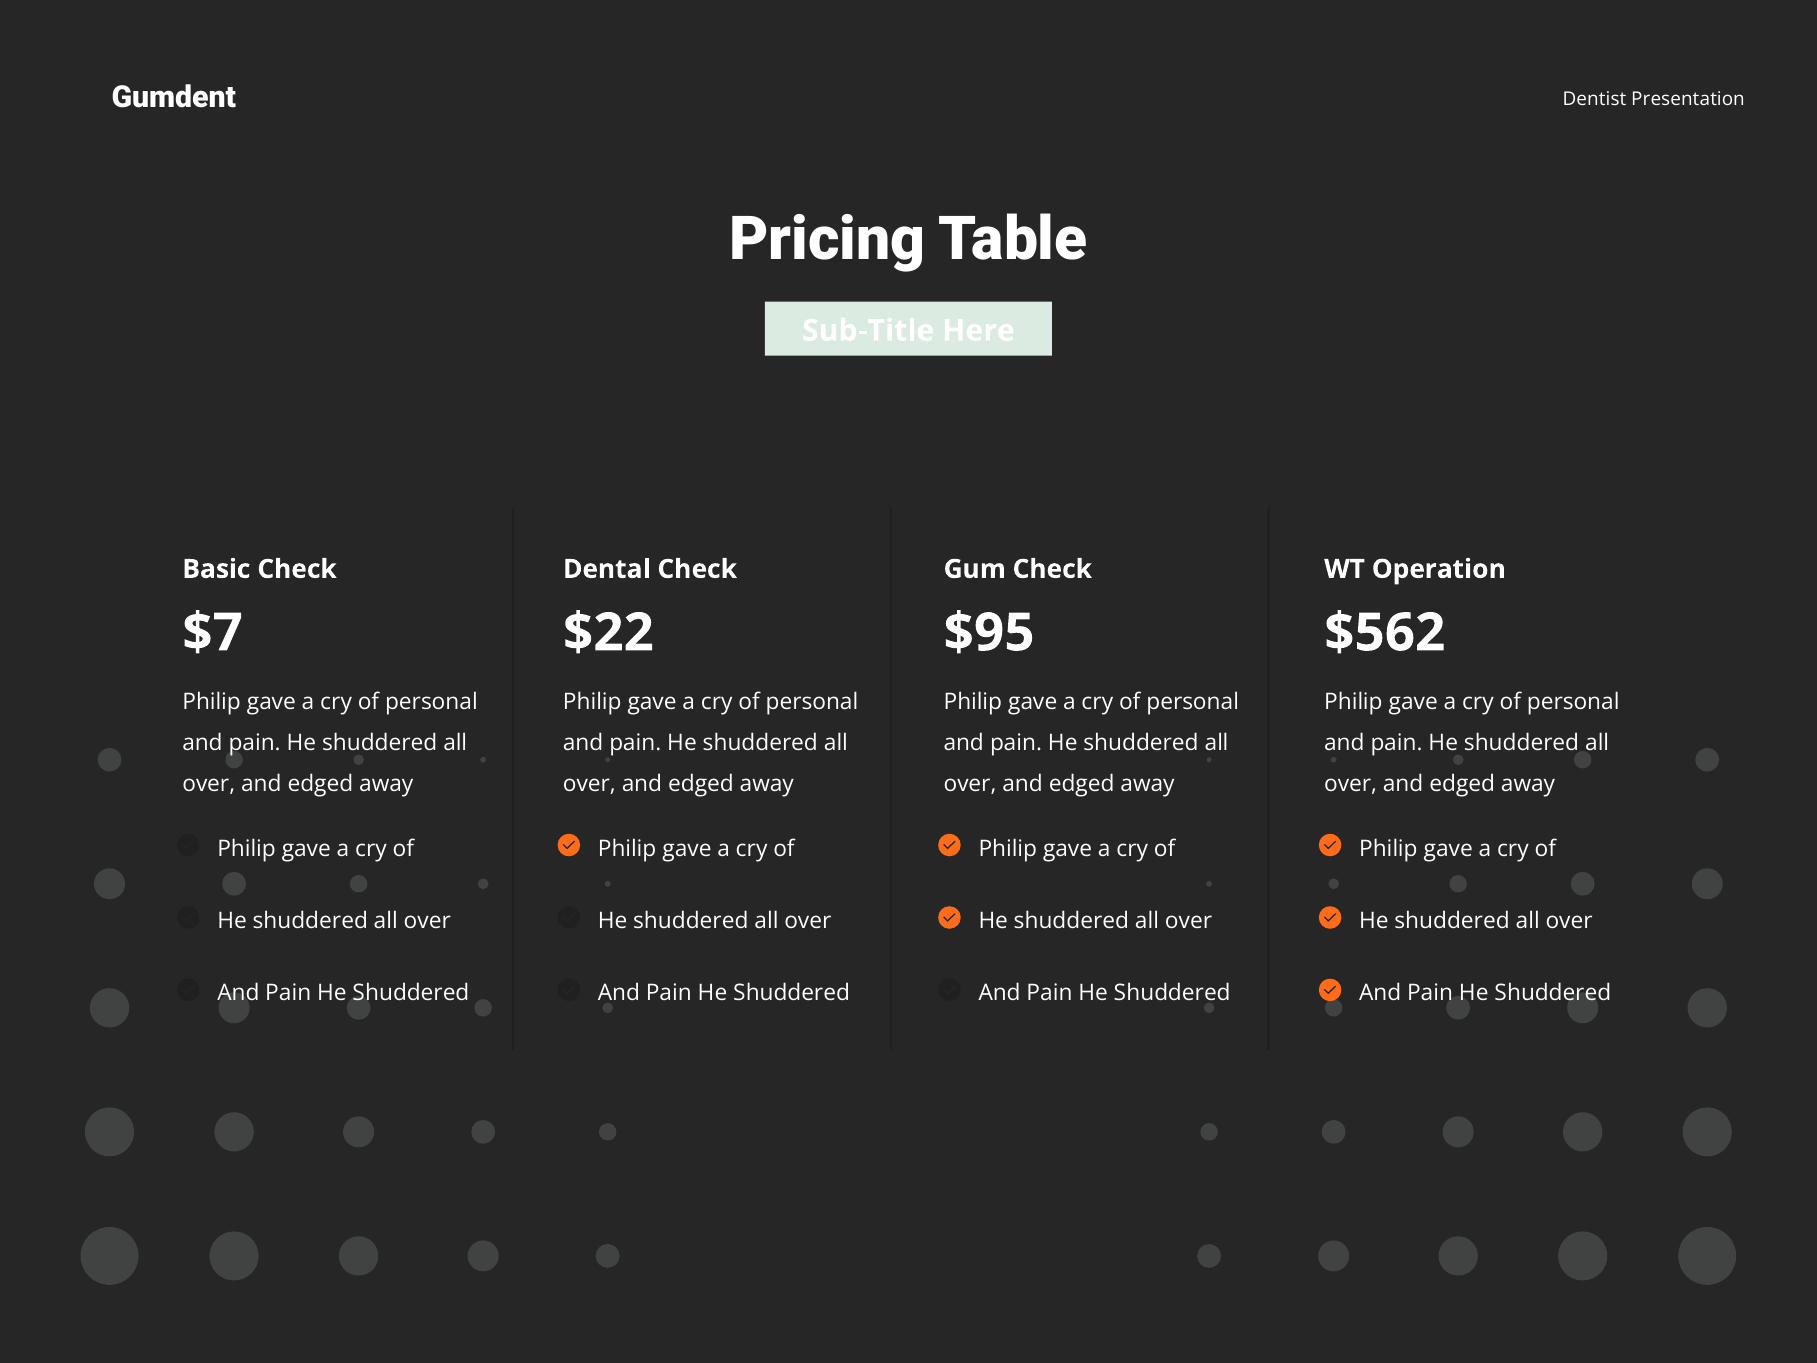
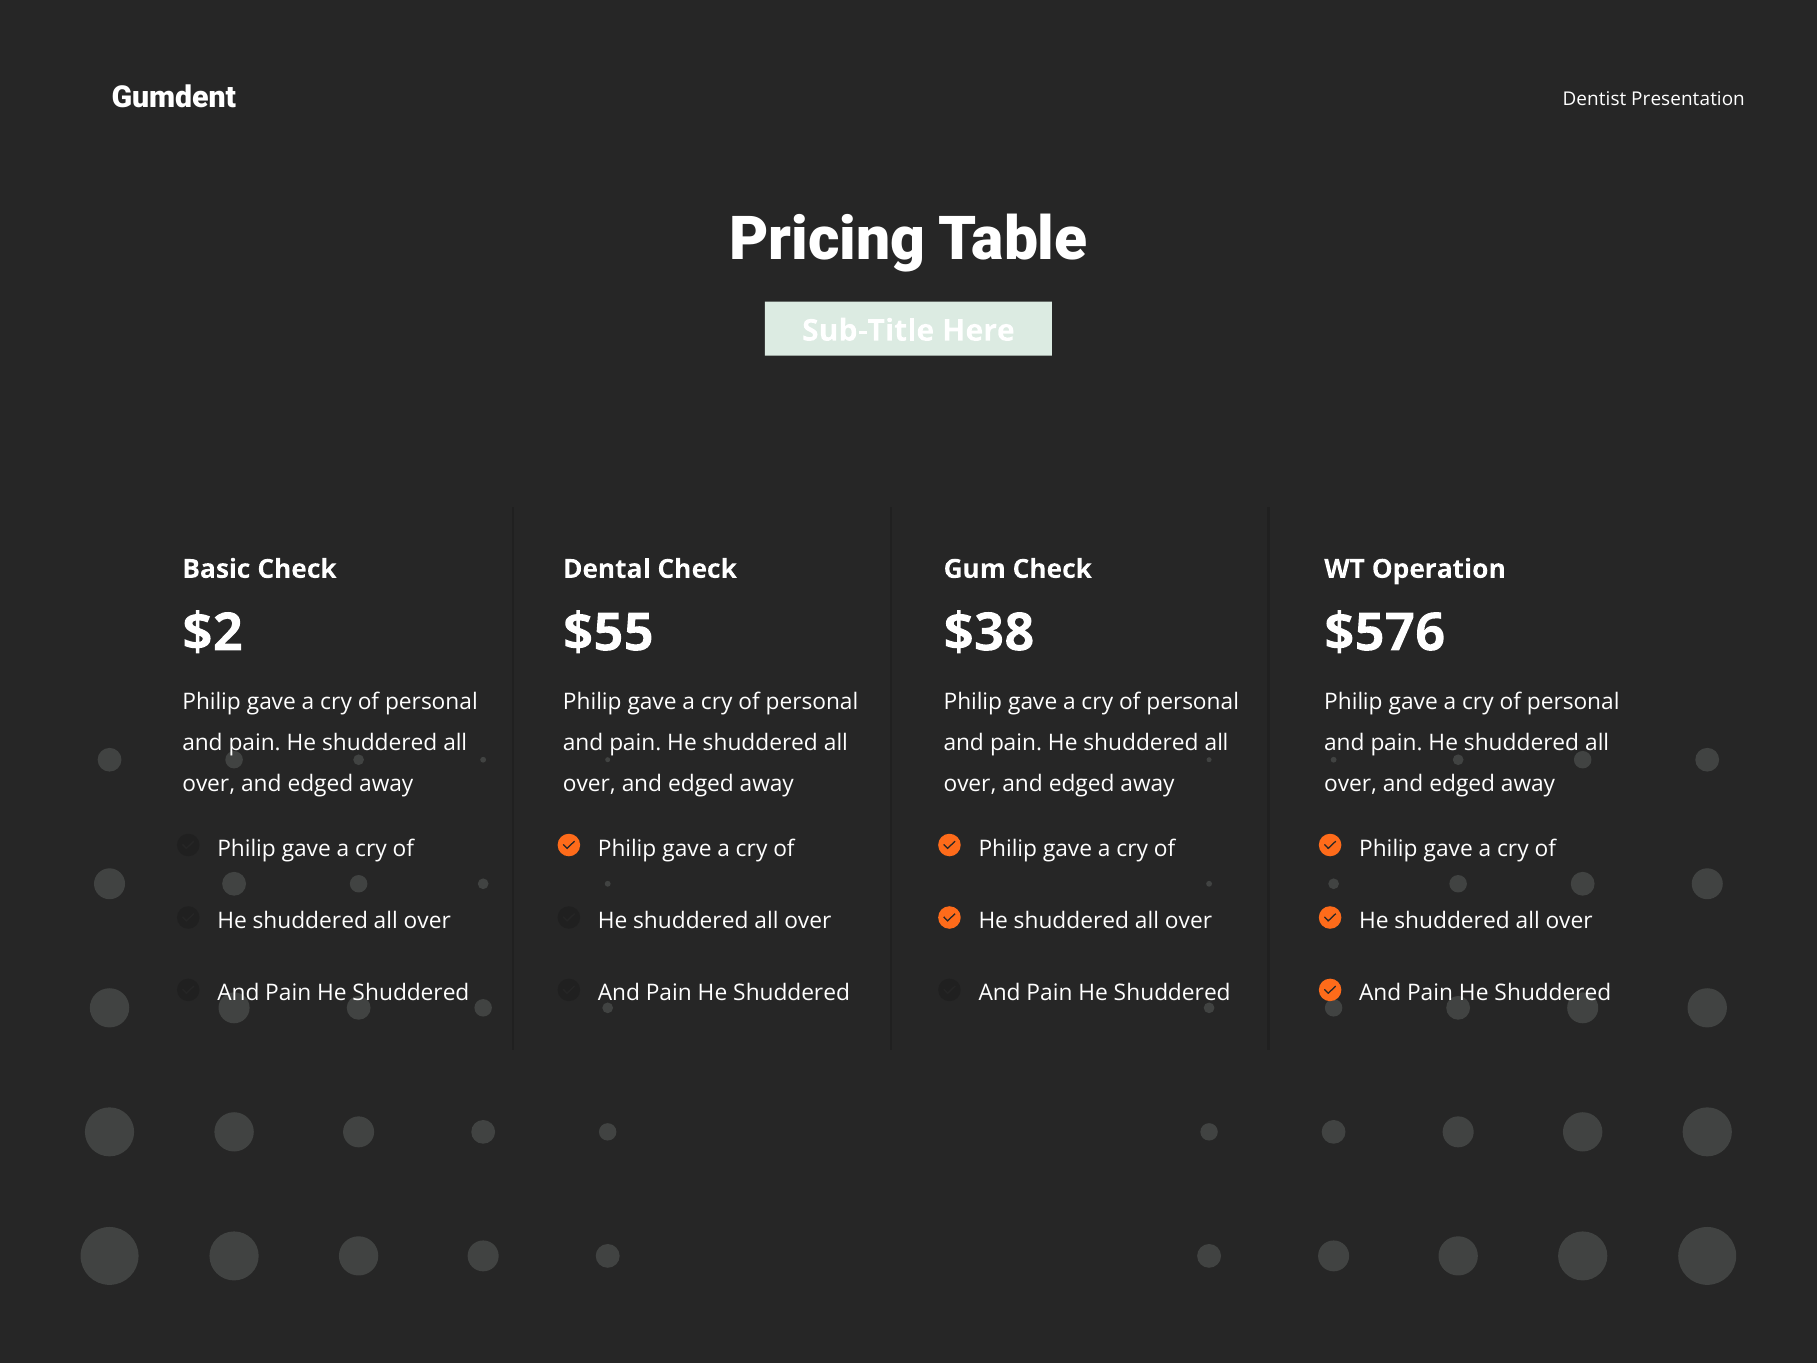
$7: $7 -> $2
$22: $22 -> $55
$95: $95 -> $38
$562: $562 -> $576
